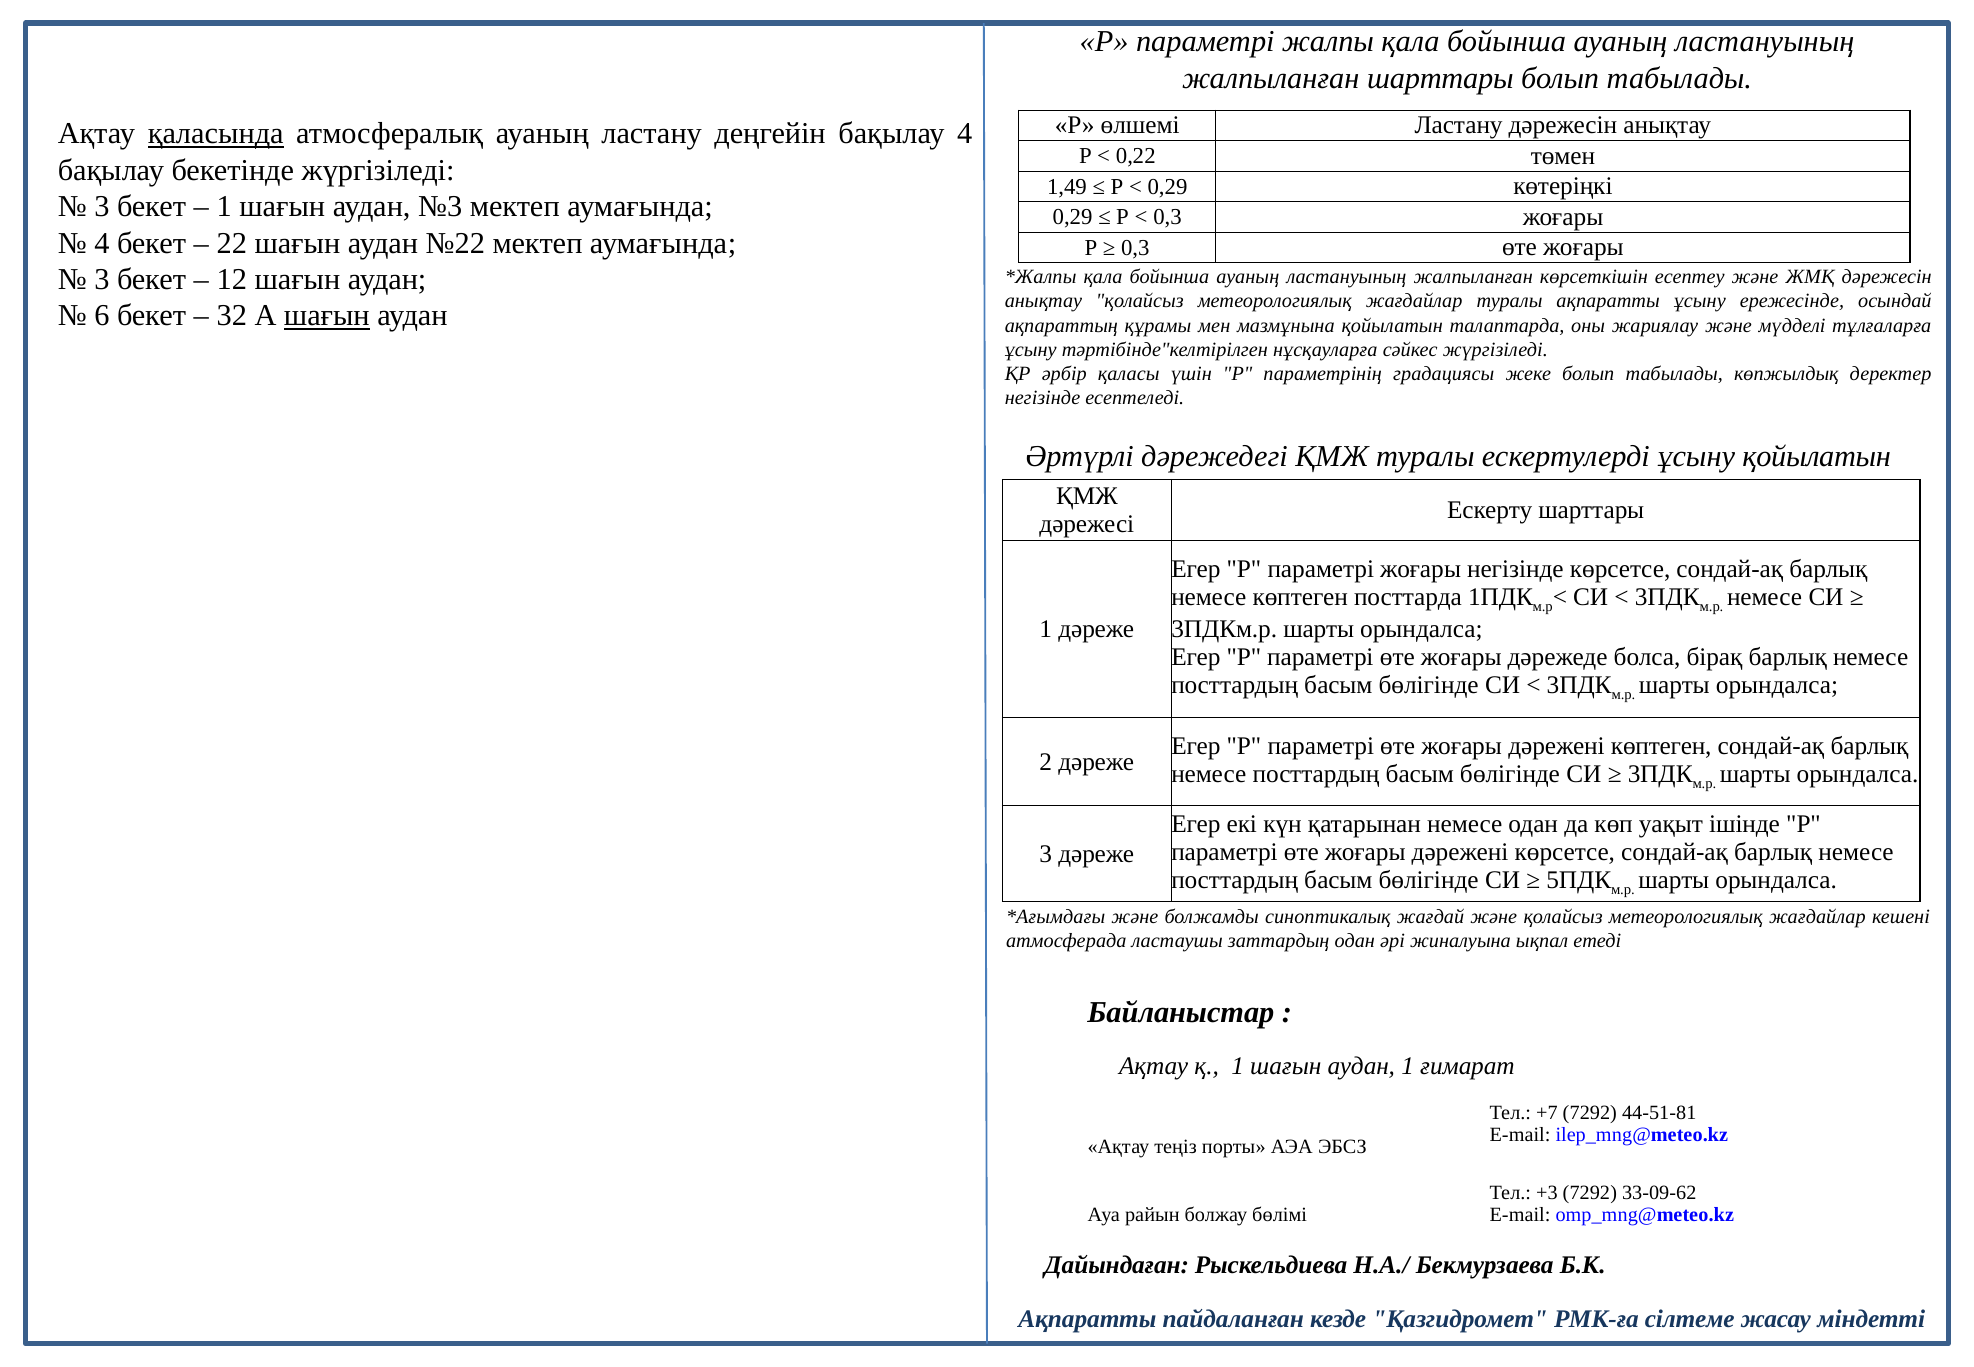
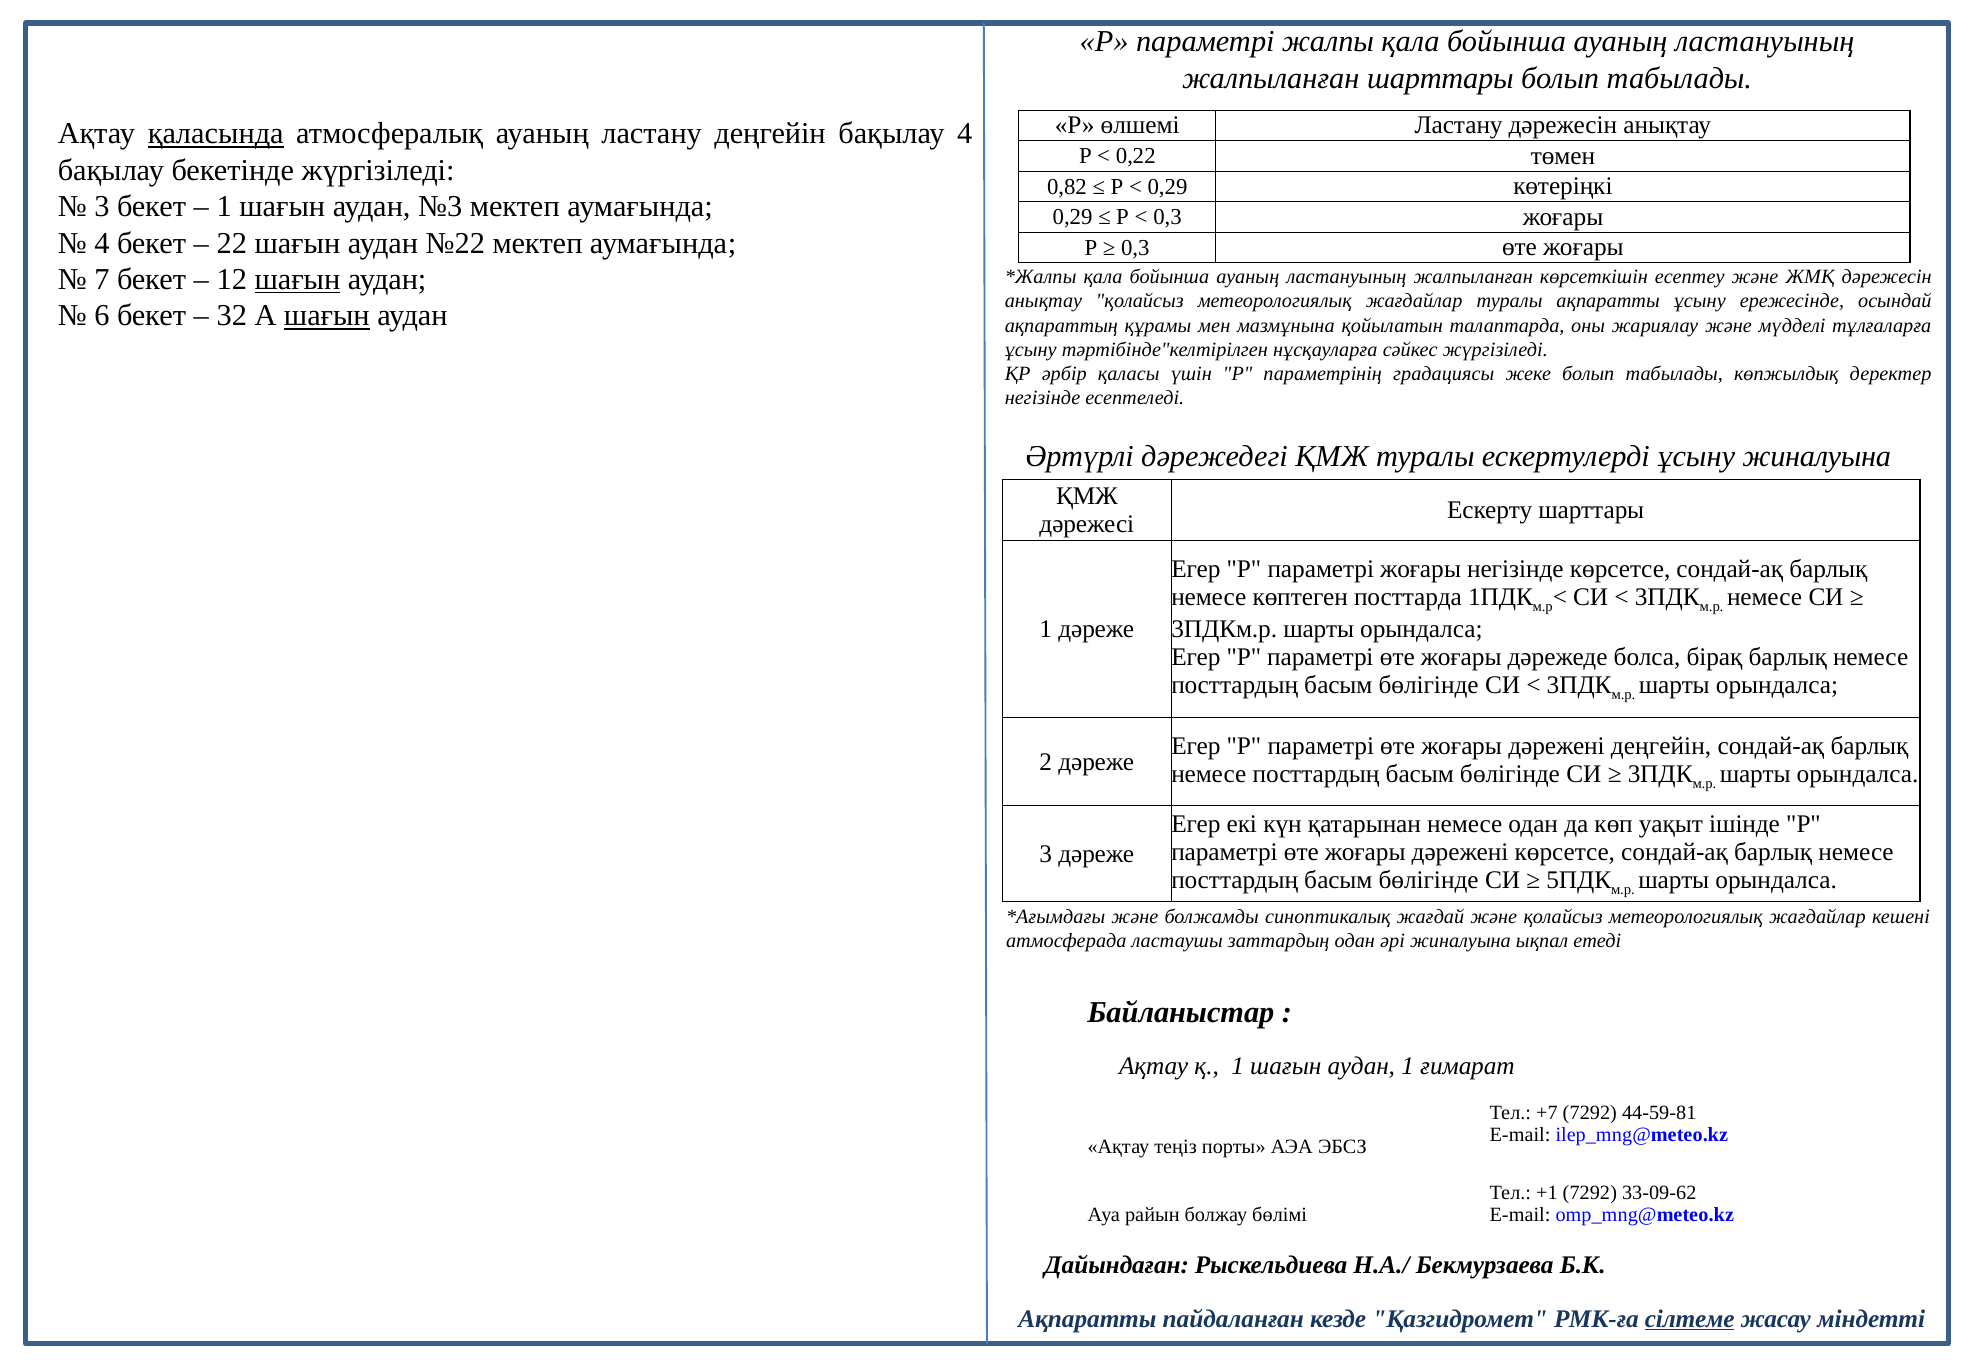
1,49: 1,49 -> 0,82
3 at (102, 279): 3 -> 7
шағын at (297, 279) underline: none -> present
ұсыну қойылатын: қойылатын -> жиналуына
дәрежені көптеген: көптеген -> деңгейін
44-51-81: 44-51-81 -> 44-59-81
+3: +3 -> +1
сілтеме underline: none -> present
